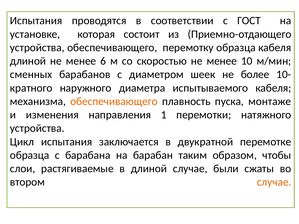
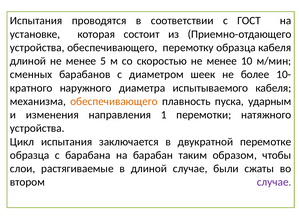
6: 6 -> 5
монтаже: монтаже -> ударным
случае at (274, 182) colour: orange -> purple
